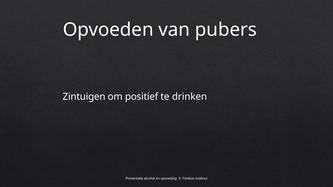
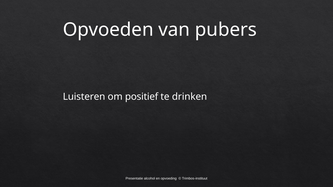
Zintuigen: Zintuigen -> Luisteren
